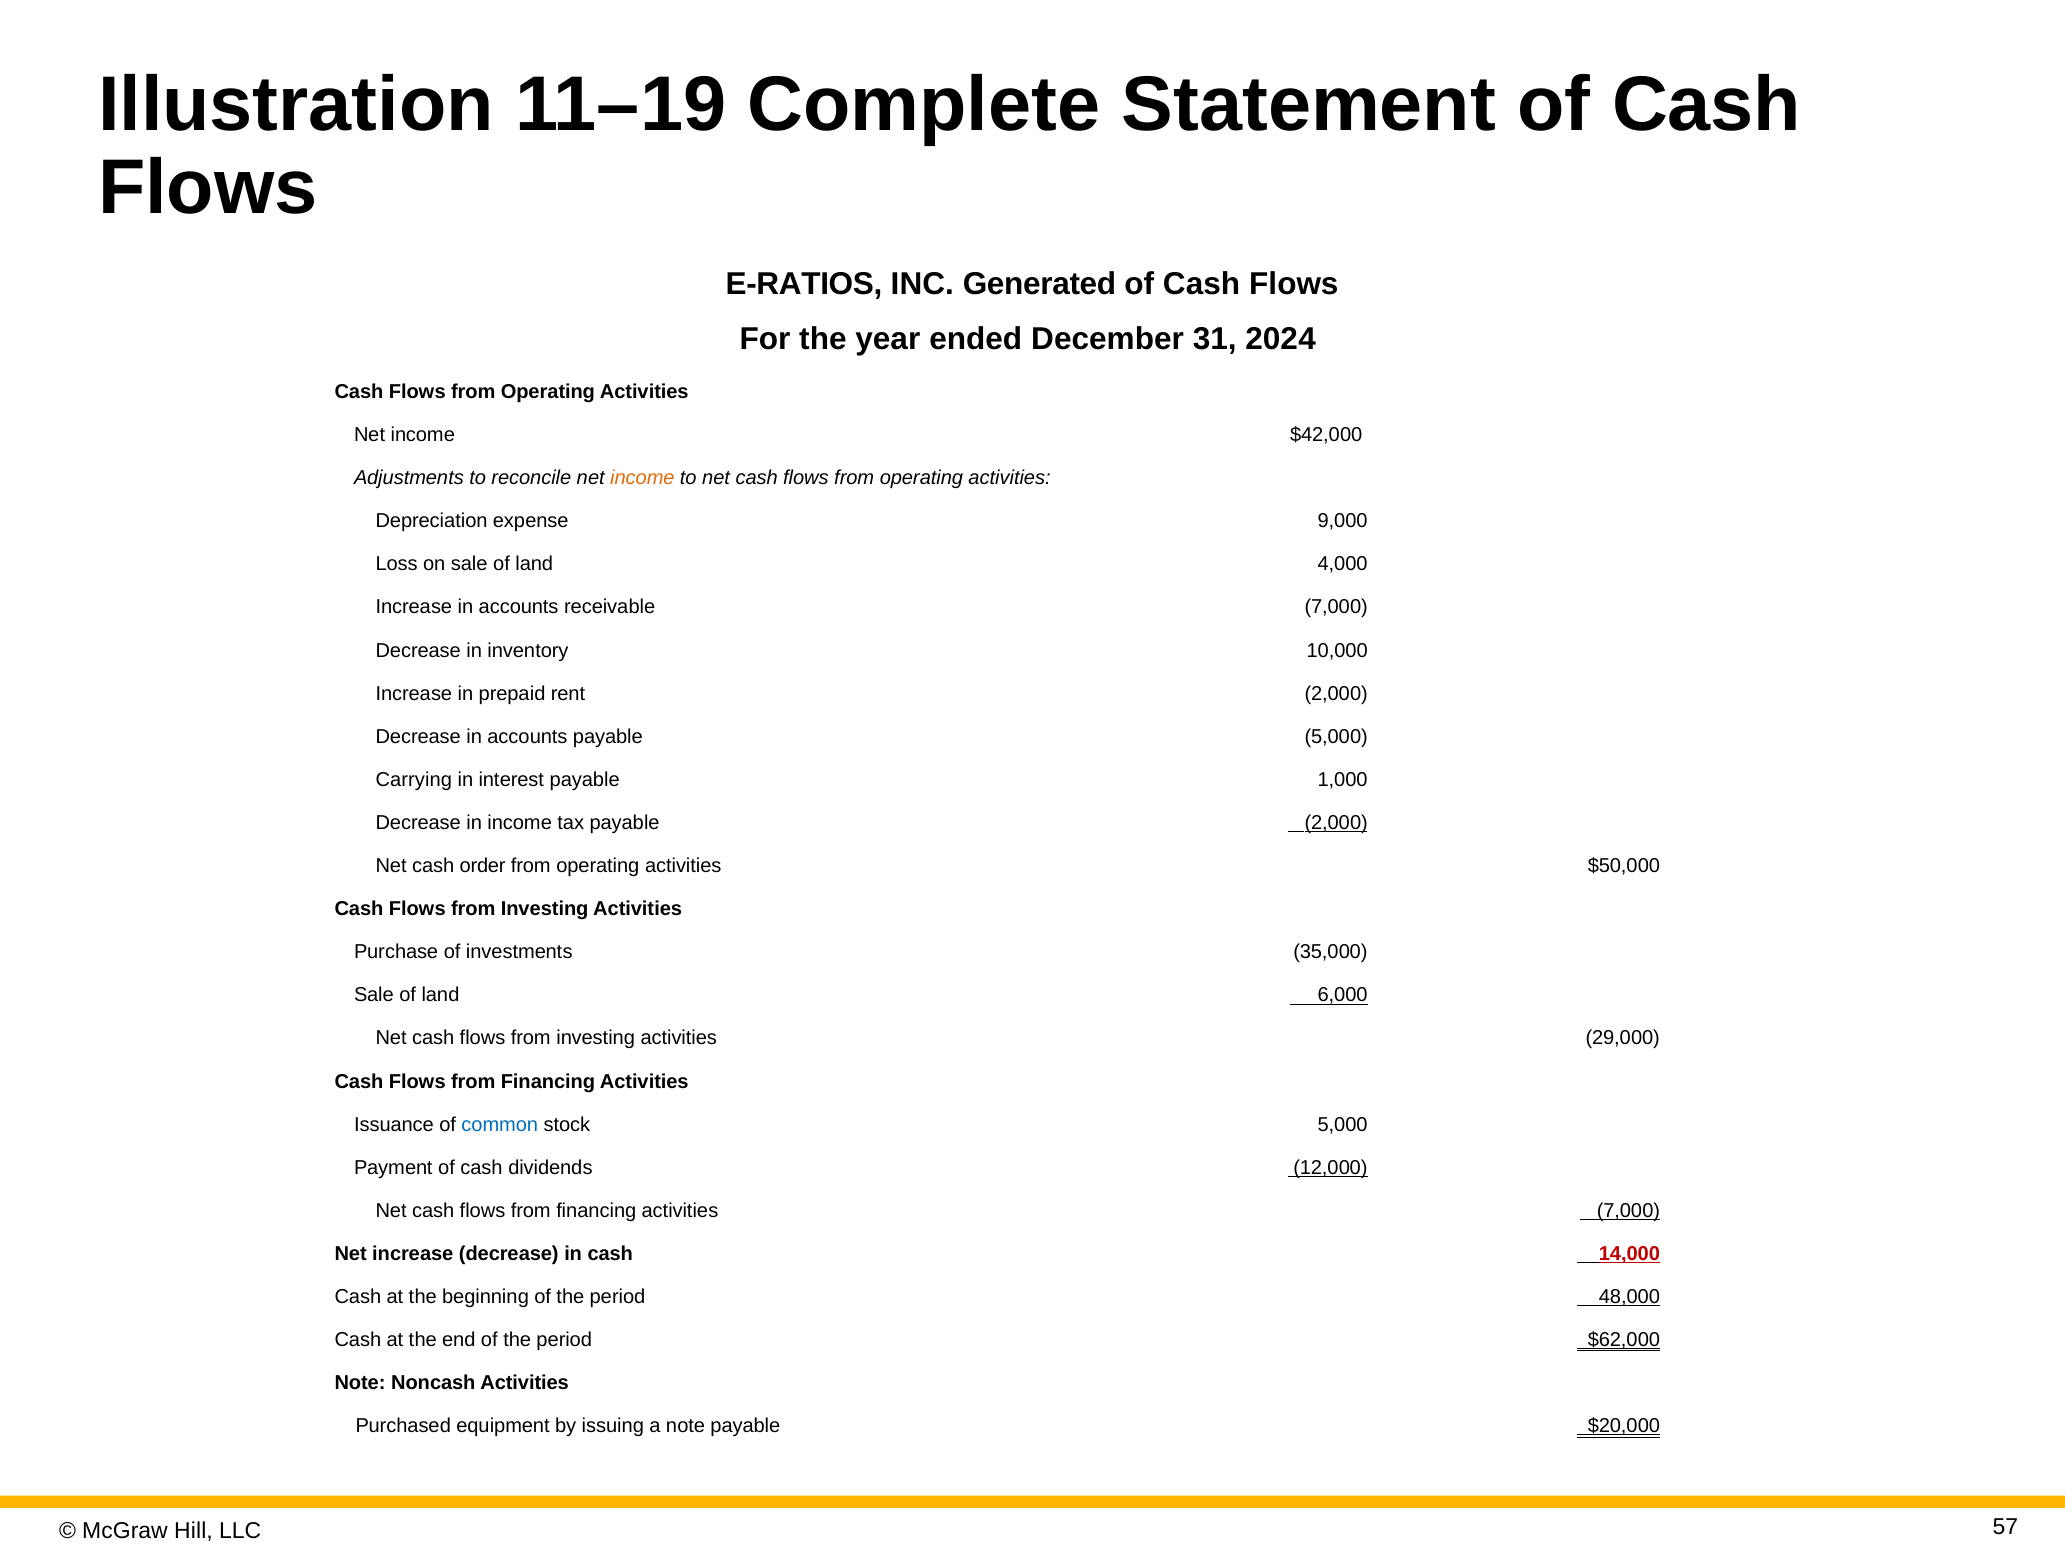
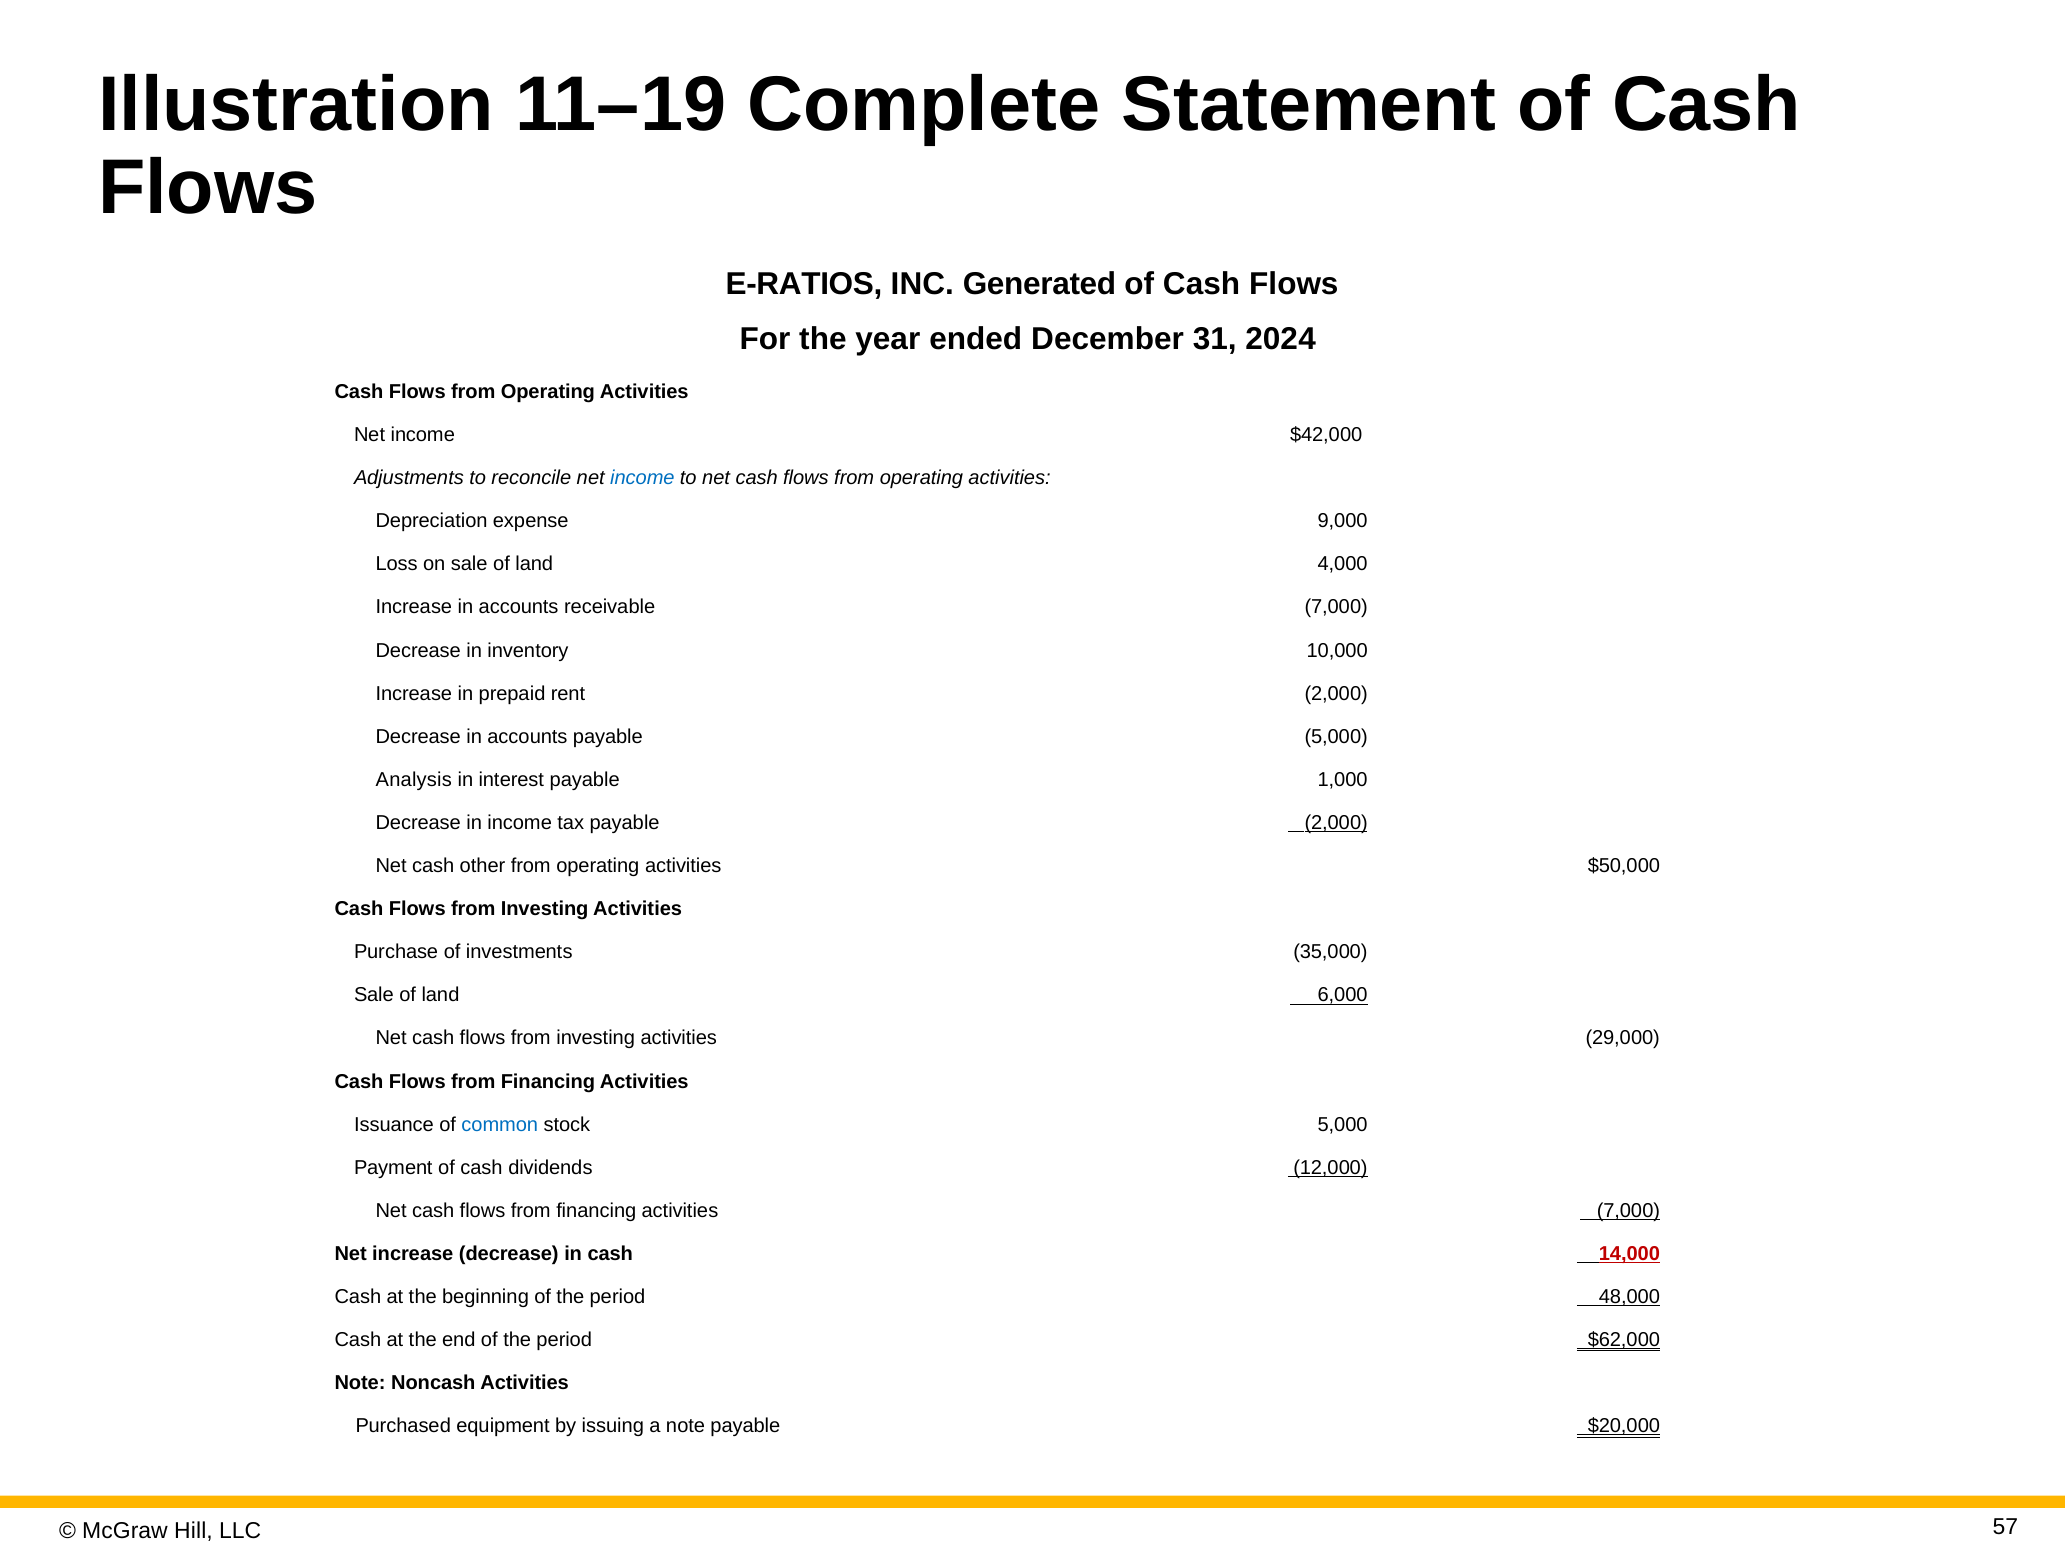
income at (642, 478) colour: orange -> blue
Carrying: Carrying -> Analysis
order: order -> other
